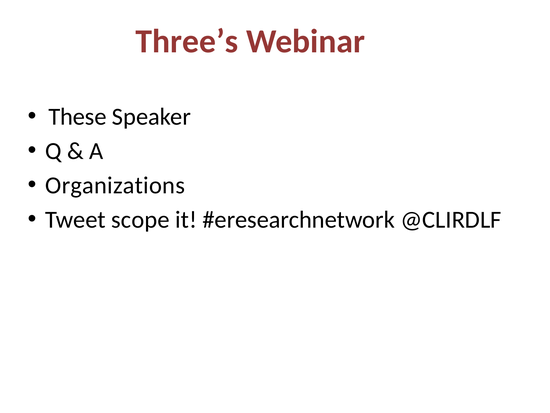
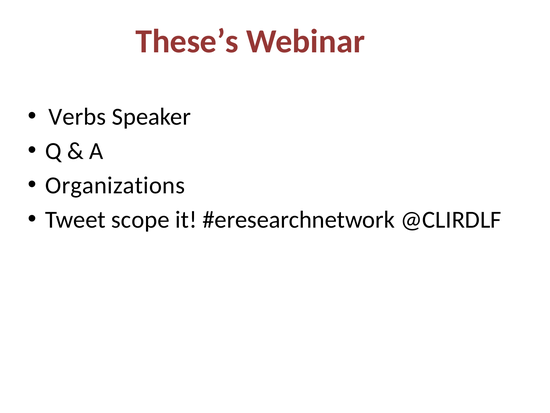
Three’s: Three’s -> These’s
These: These -> Verbs
